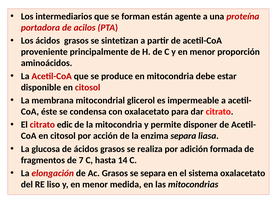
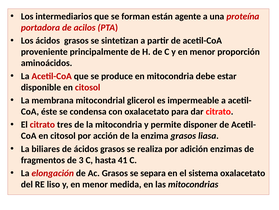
edic: edic -> tres
enzima separa: separa -> grasos
glucosa: glucosa -> biliares
formada: formada -> enzimas
7: 7 -> 3
14: 14 -> 41
